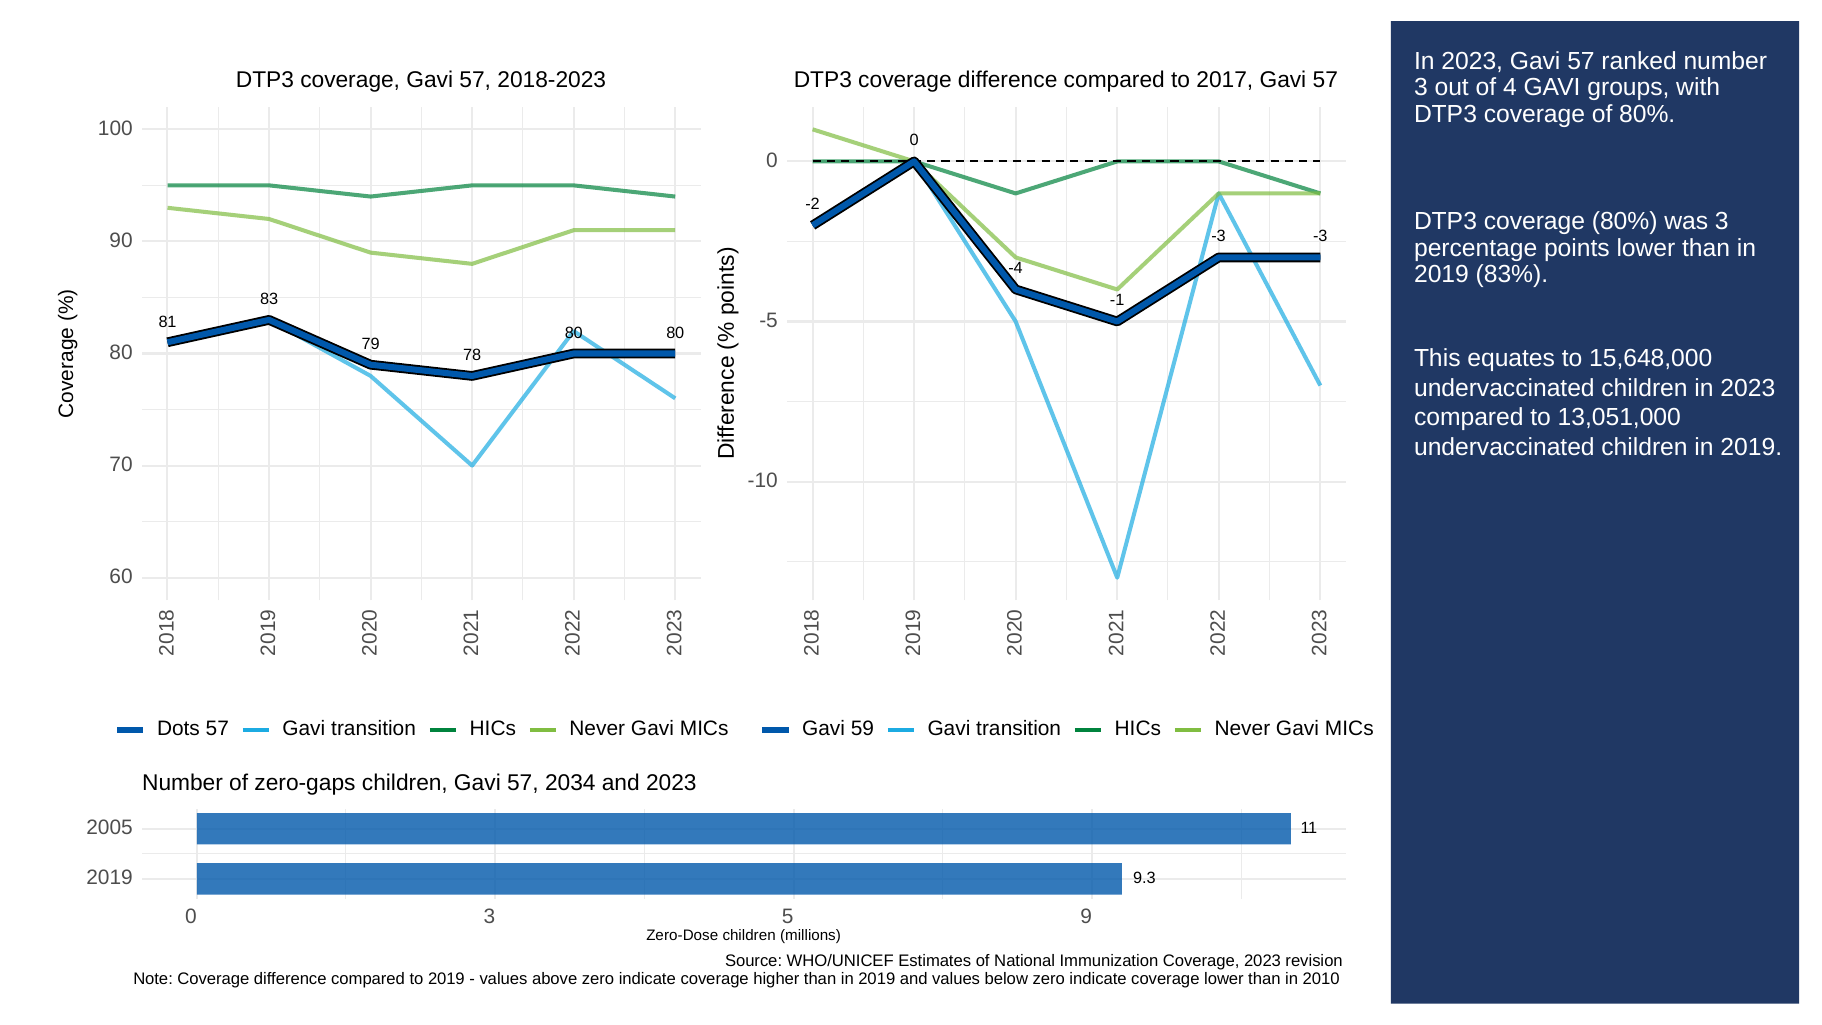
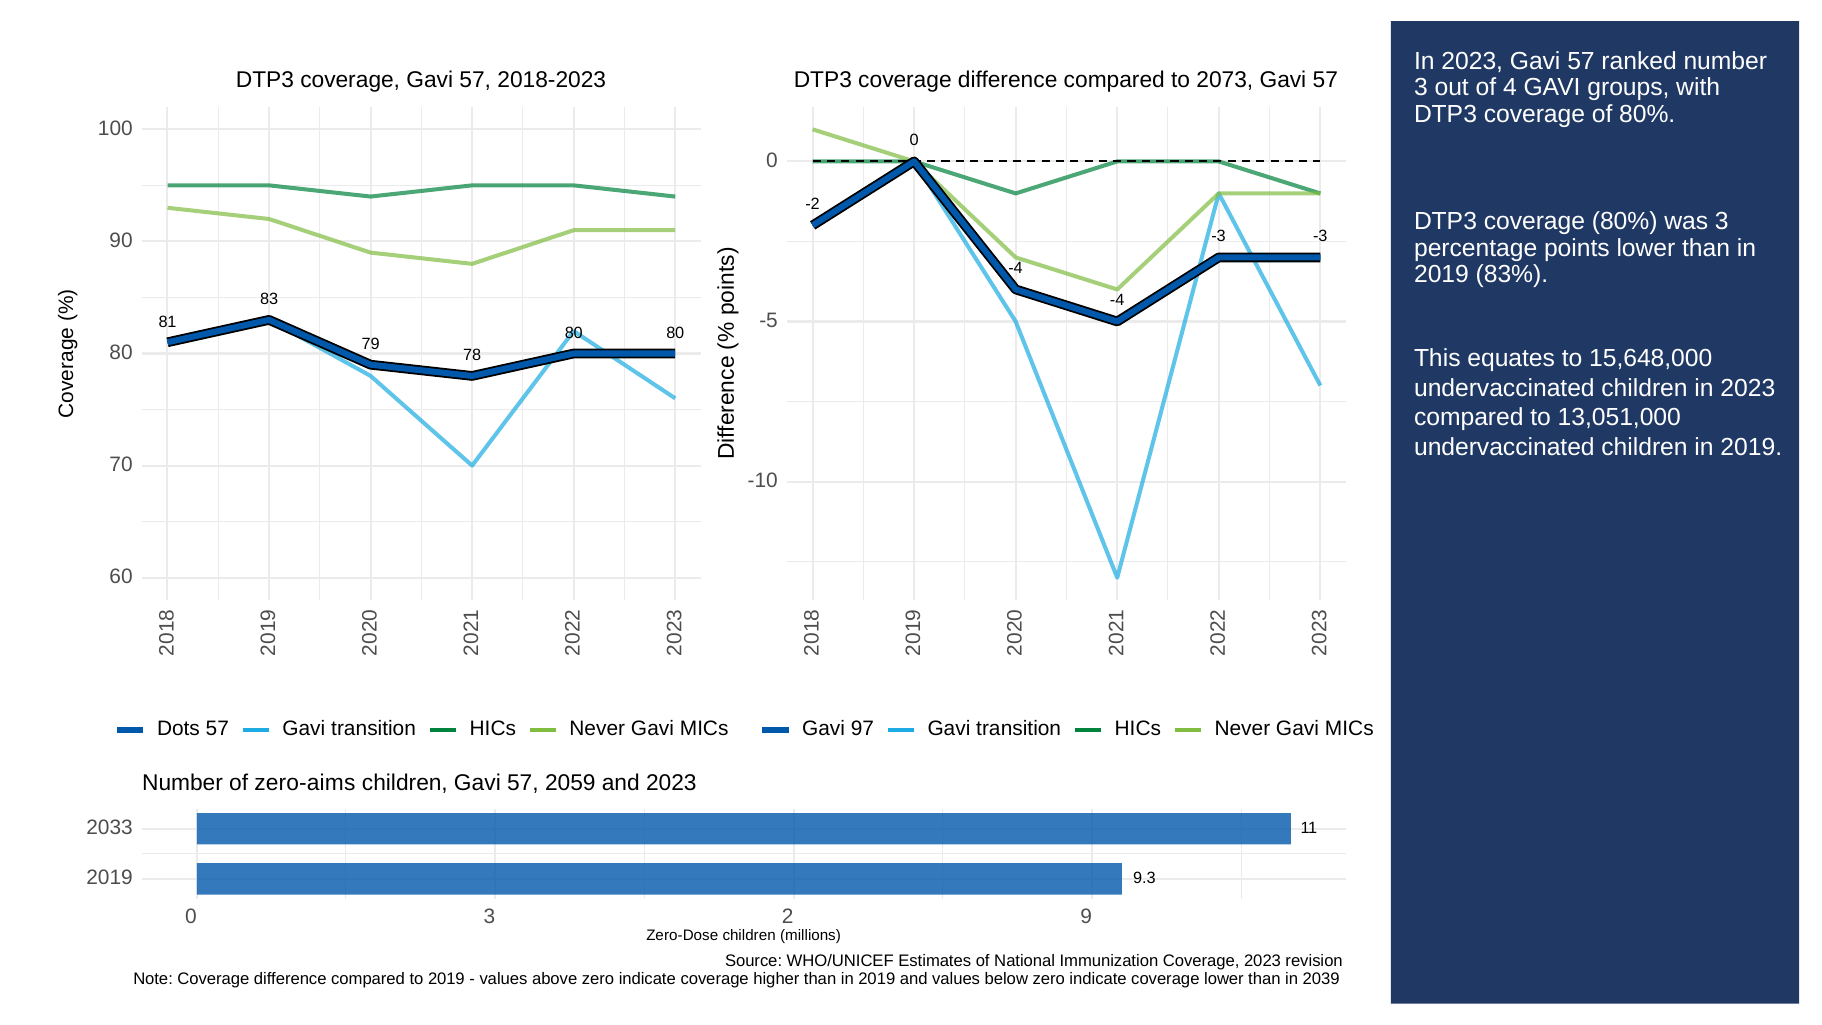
2017: 2017 -> 2073
-1 at (1117, 300): -1 -> -4
59: 59 -> 97
zero-gaps: zero-gaps -> zero-aims
2034: 2034 -> 2059
2005: 2005 -> 2033
3 5: 5 -> 2
2010: 2010 -> 2039
